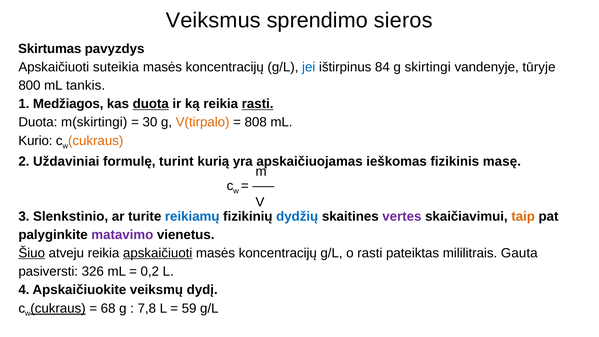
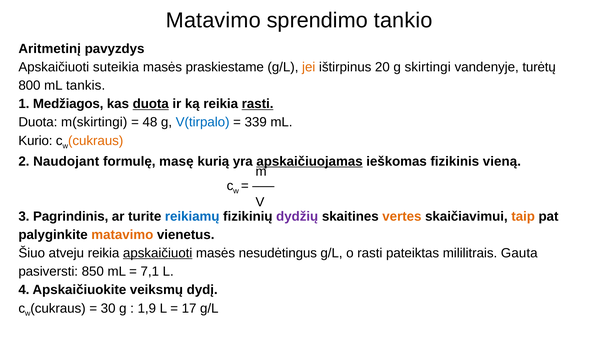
Veiksmus at (213, 20): Veiksmus -> Matavimo
sieros: sieros -> tankio
Skirtumas: Skirtumas -> Aritmetinį
koncentracijų at (225, 67): koncentracijų -> praskiestame
jei colour: blue -> orange
84: 84 -> 20
tūryje: tūryje -> turėtų
30: 30 -> 48
V(tirpalo colour: orange -> blue
808: 808 -> 339
Uždaviniai: Uždaviniai -> Naudojant
turint: turint -> masę
apskaičiuojamas underline: none -> present
masę: masę -> vieną
Slenkstinio: Slenkstinio -> Pagrindinis
dydžių colour: blue -> purple
vertes colour: purple -> orange
matavimo at (122, 235) colour: purple -> orange
Šiuo underline: present -> none
koncentracijų at (278, 253): koncentracijų -> nesudėtingus
326: 326 -> 850
0,2: 0,2 -> 7,1
cukraus at (58, 308) underline: present -> none
68: 68 -> 30
7,8: 7,8 -> 1,9
59: 59 -> 17
